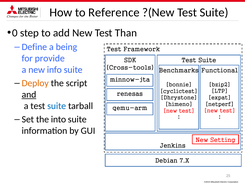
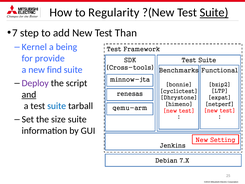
Reference: Reference -> Regularity
Suite at (214, 12) underline: none -> present
0: 0 -> 7
Define: Define -> Kernel
info: info -> find
Deploy colour: orange -> purple
into: into -> size
